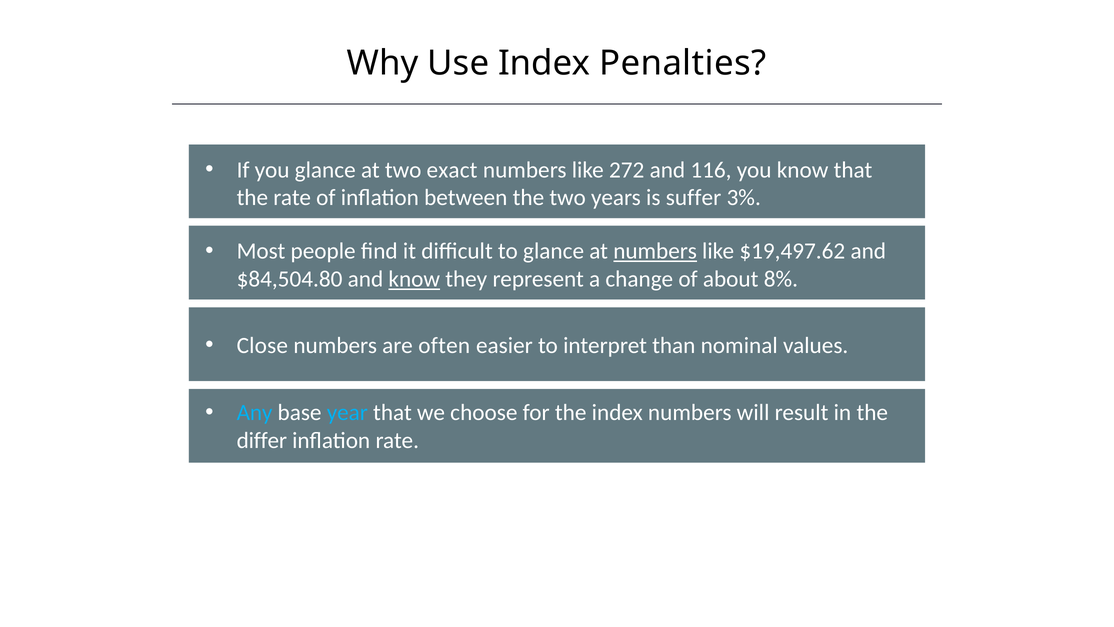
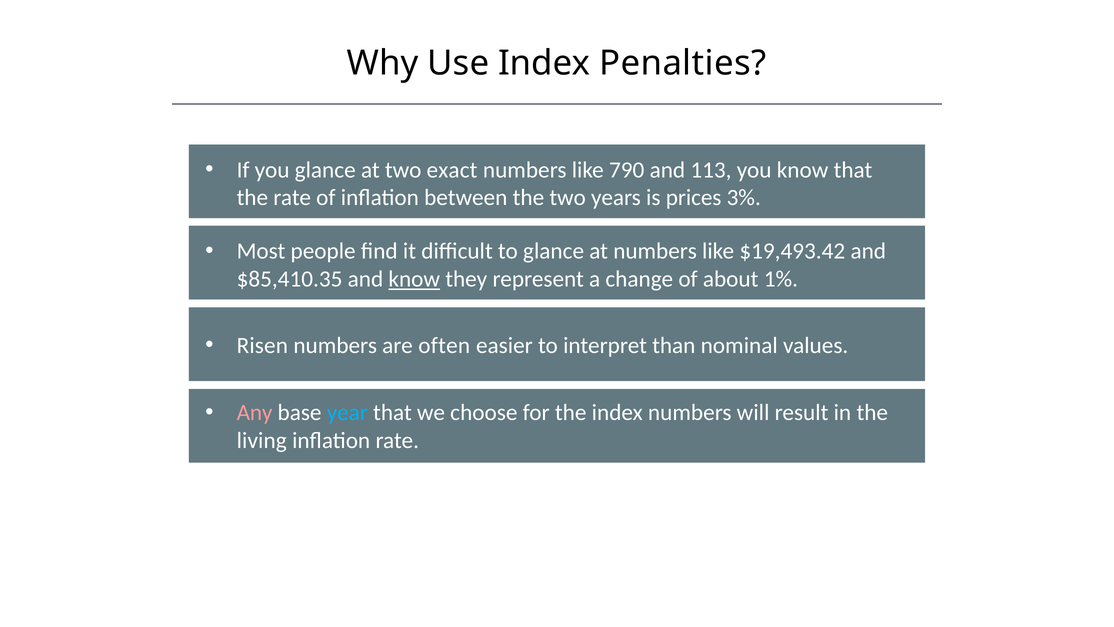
272: 272 -> 790
116: 116 -> 113
suffer: suffer -> prices
numbers at (655, 251) underline: present -> none
$19,497.62: $19,497.62 -> $19,493.42
$84,504.80: $84,504.80 -> $85,410.35
8%: 8% -> 1%
Close: Close -> Risen
Any colour: light blue -> pink
differ: differ -> living
